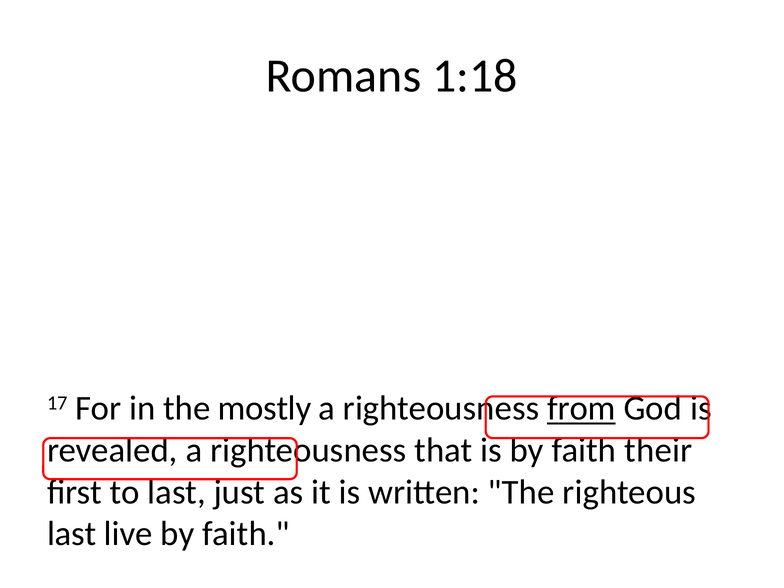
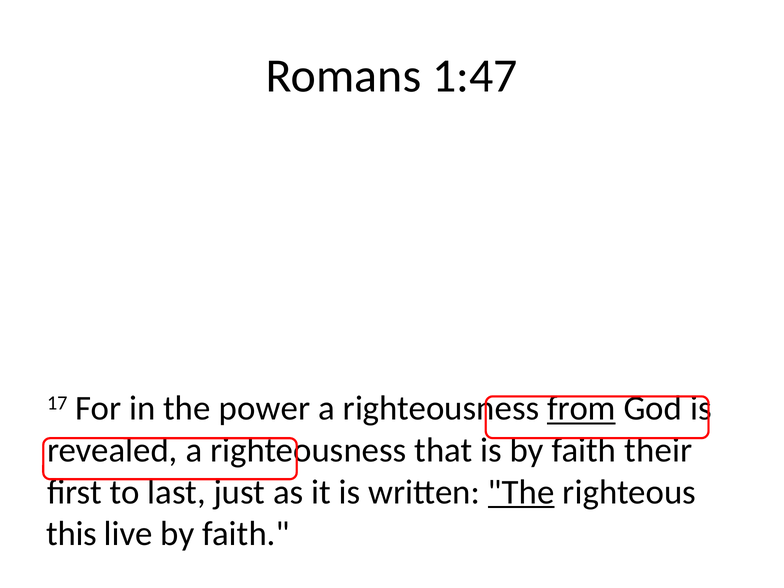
1:18: 1:18 -> 1:47
mostly: mostly -> power
The at (521, 492) underline: none -> present
last at (72, 534): last -> this
